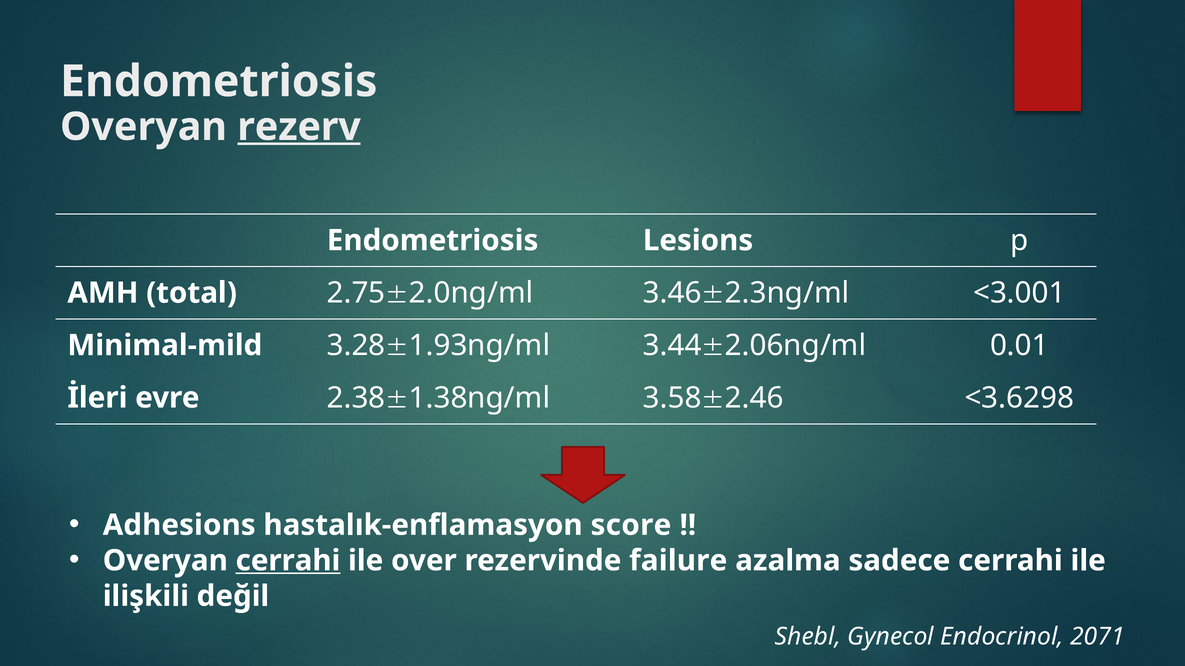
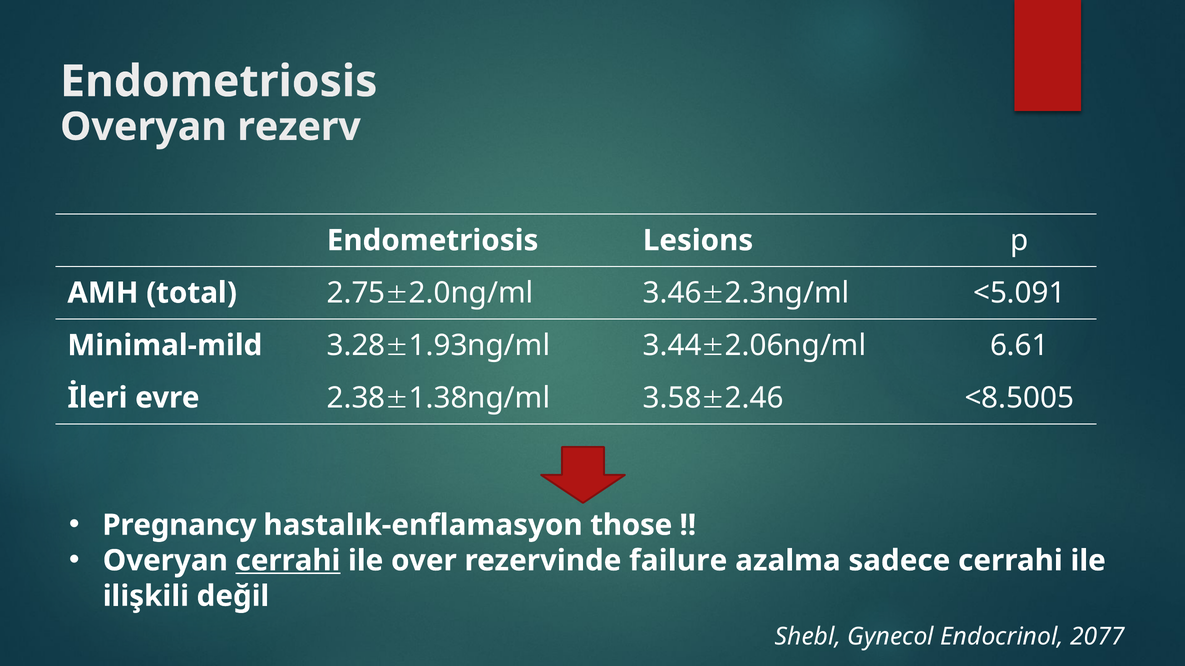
rezerv underline: present -> none
<3.001: <3.001 -> <5.091
0.01: 0.01 -> 6.61
<3.6298: <3.6298 -> <8.5005
Adhesions: Adhesions -> Pregnancy
score: score -> those
2071: 2071 -> 2077
